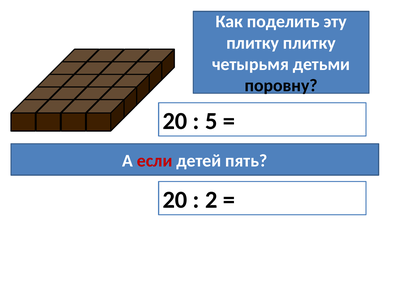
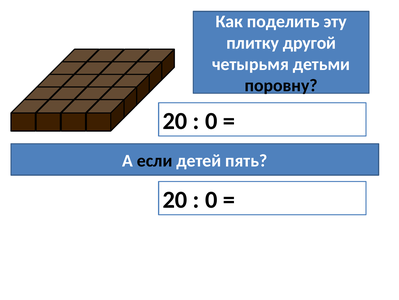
плитку плитку: плитку -> другой
5 at (211, 121): 5 -> 0
если colour: red -> black
2 at (211, 199): 2 -> 0
